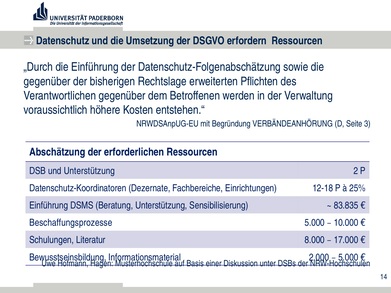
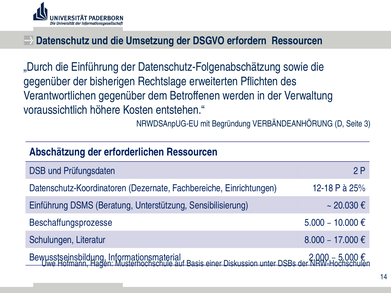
und Unterstützung: Unterstützung -> Prüfungsdaten
83.835: 83.835 -> 20.030
